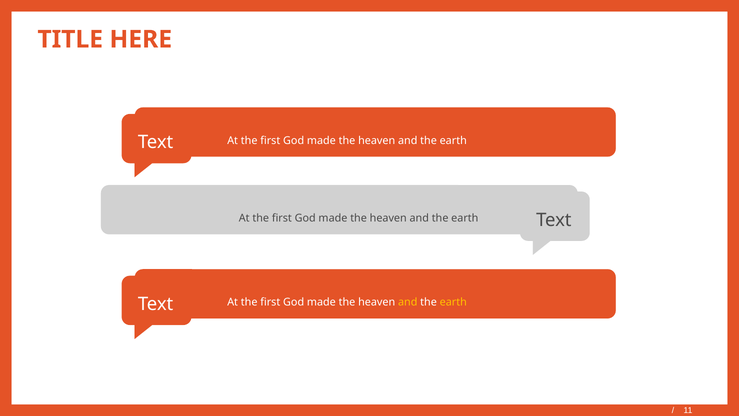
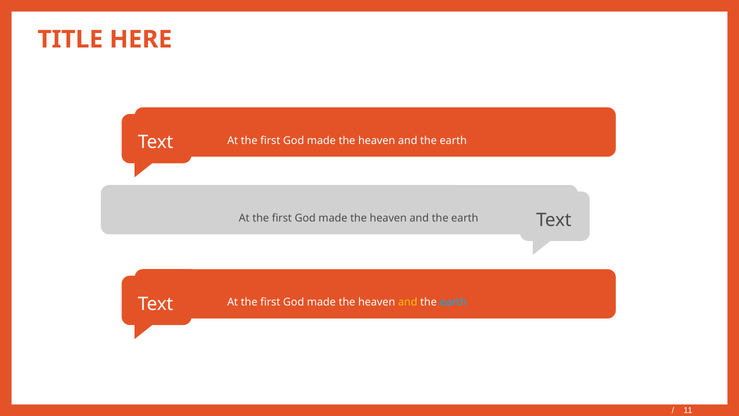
earth at (453, 302) colour: yellow -> light blue
